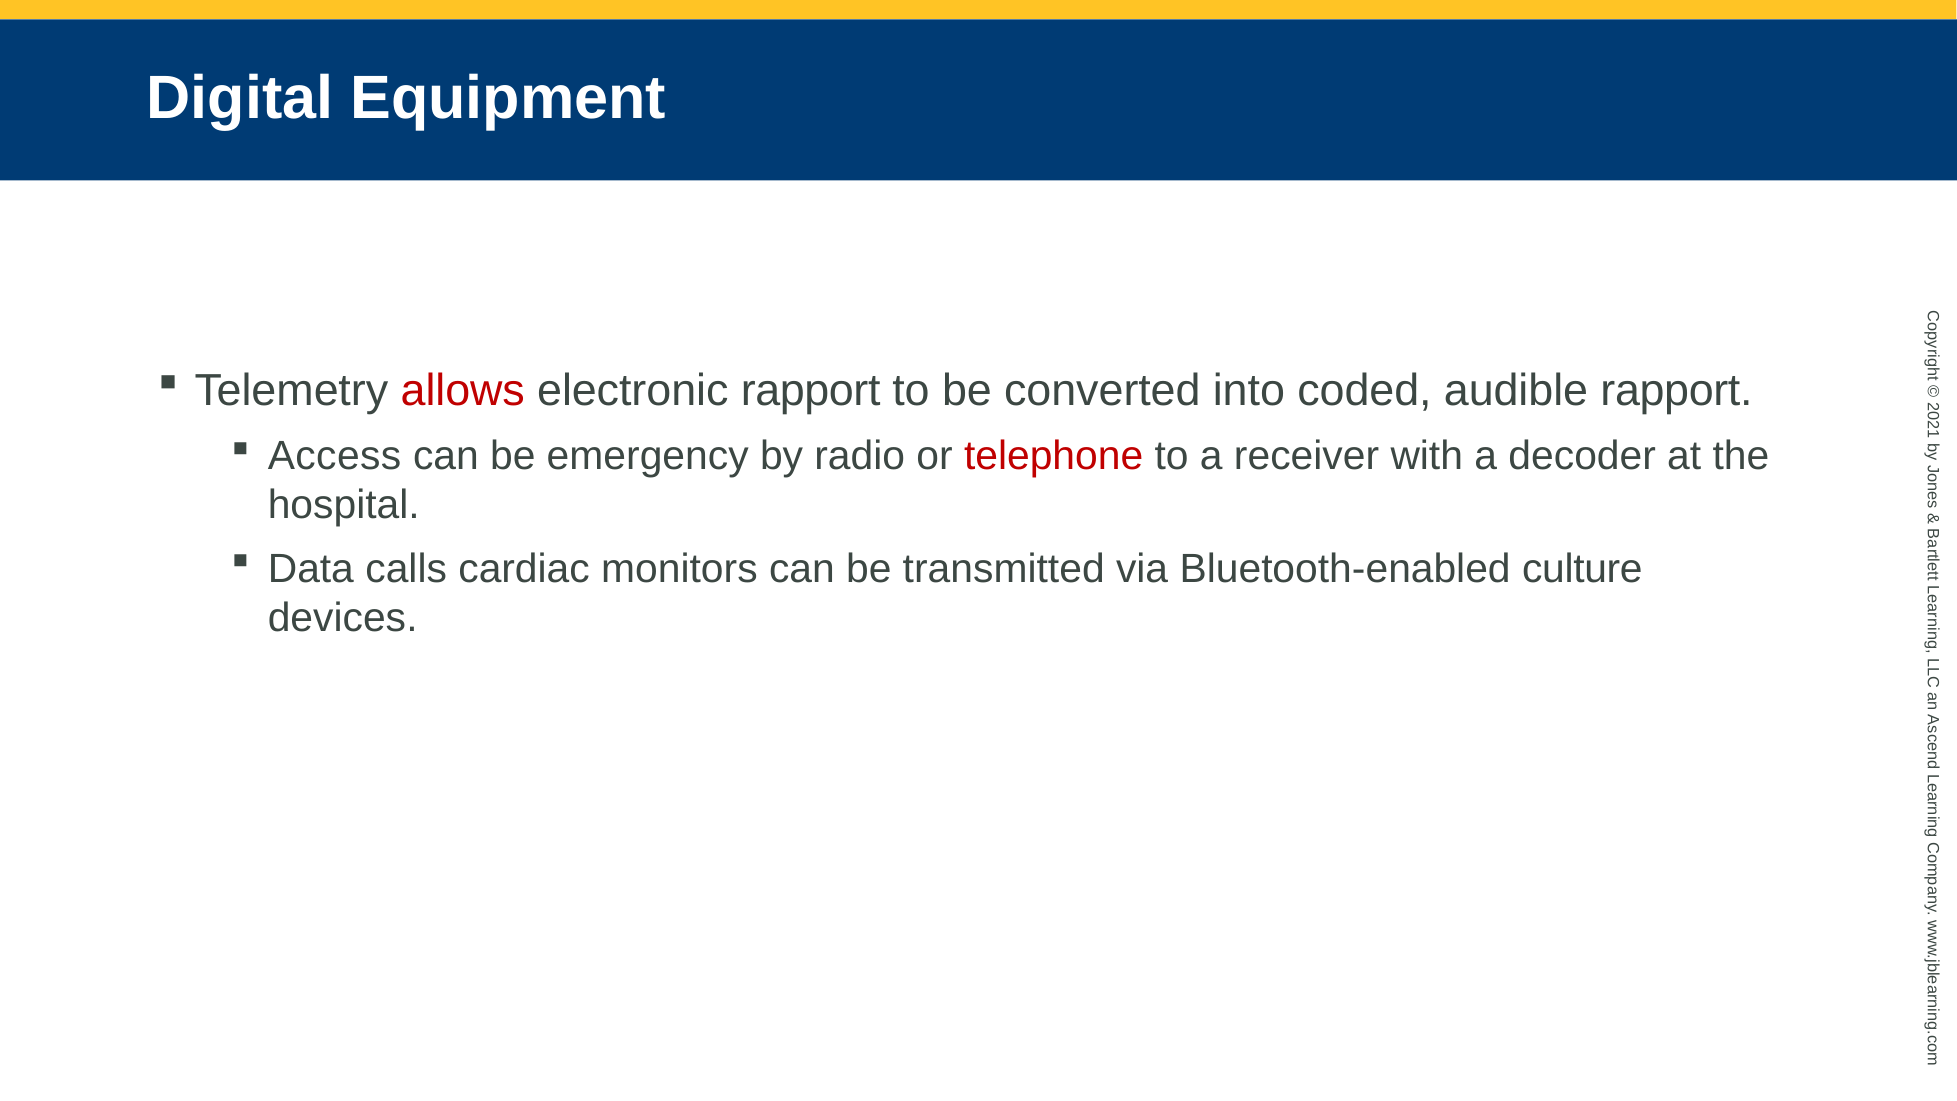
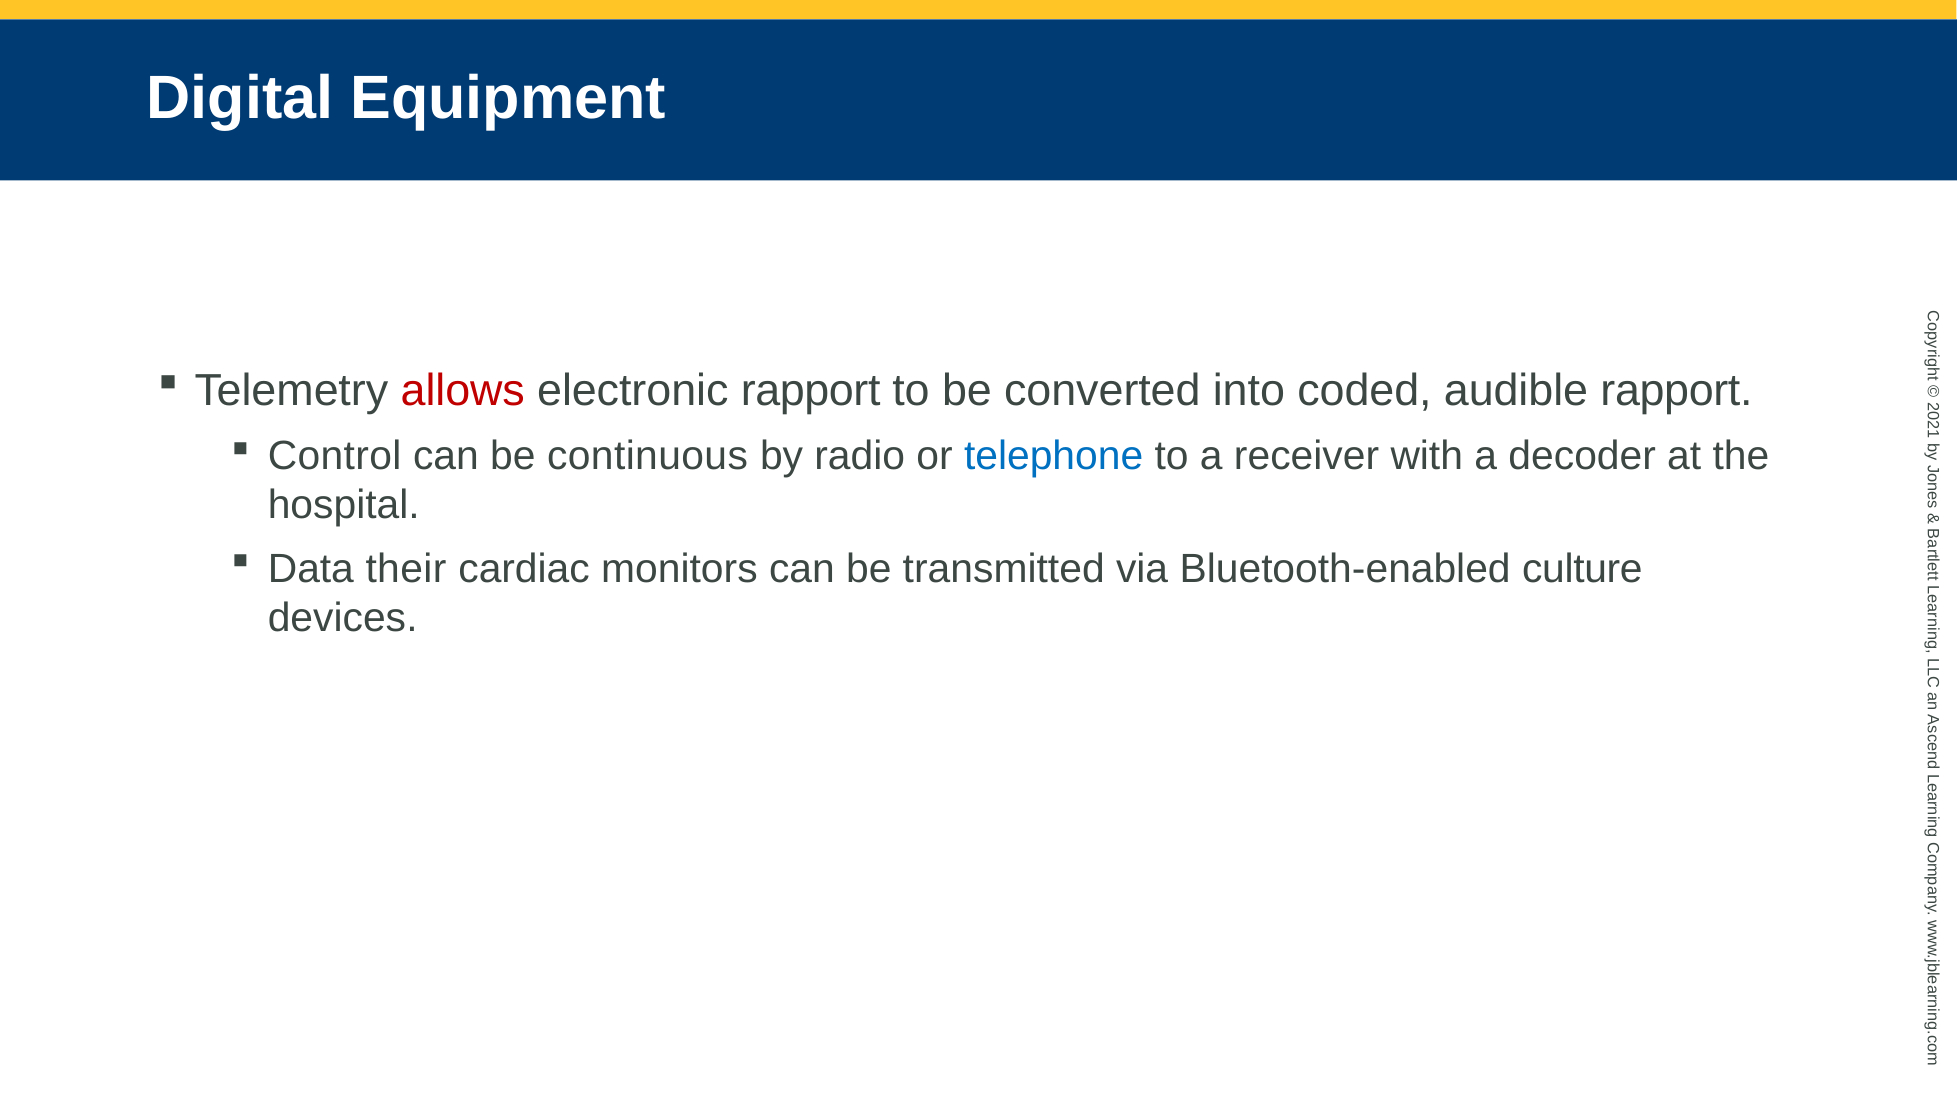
Access: Access -> Control
emergency: emergency -> continuous
telephone colour: red -> blue
calls: calls -> their
